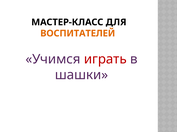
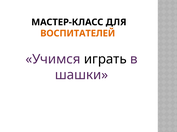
играть colour: red -> black
